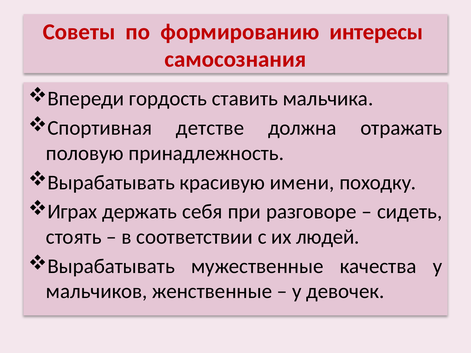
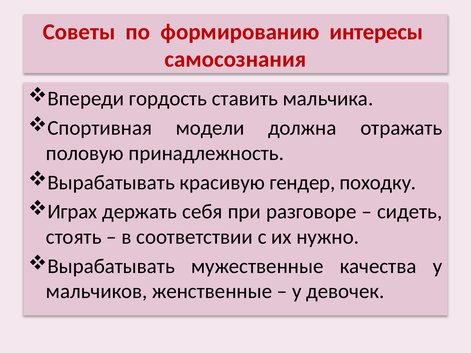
детстве: детстве -> модели
имени: имени -> гендер
людей: людей -> нужно
